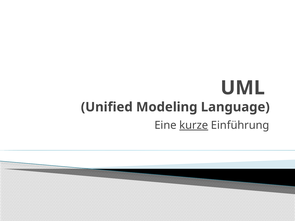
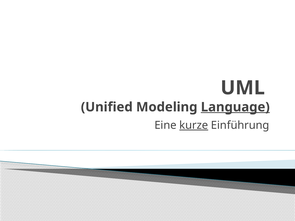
Language underline: none -> present
